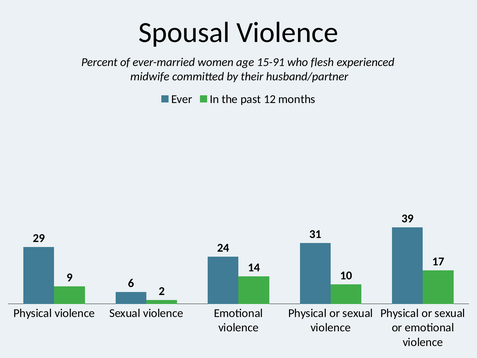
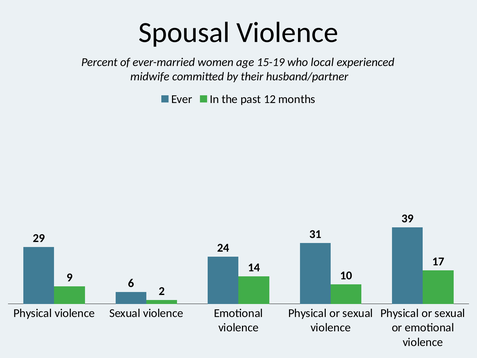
15-91: 15-91 -> 15-19
flesh: flesh -> local
